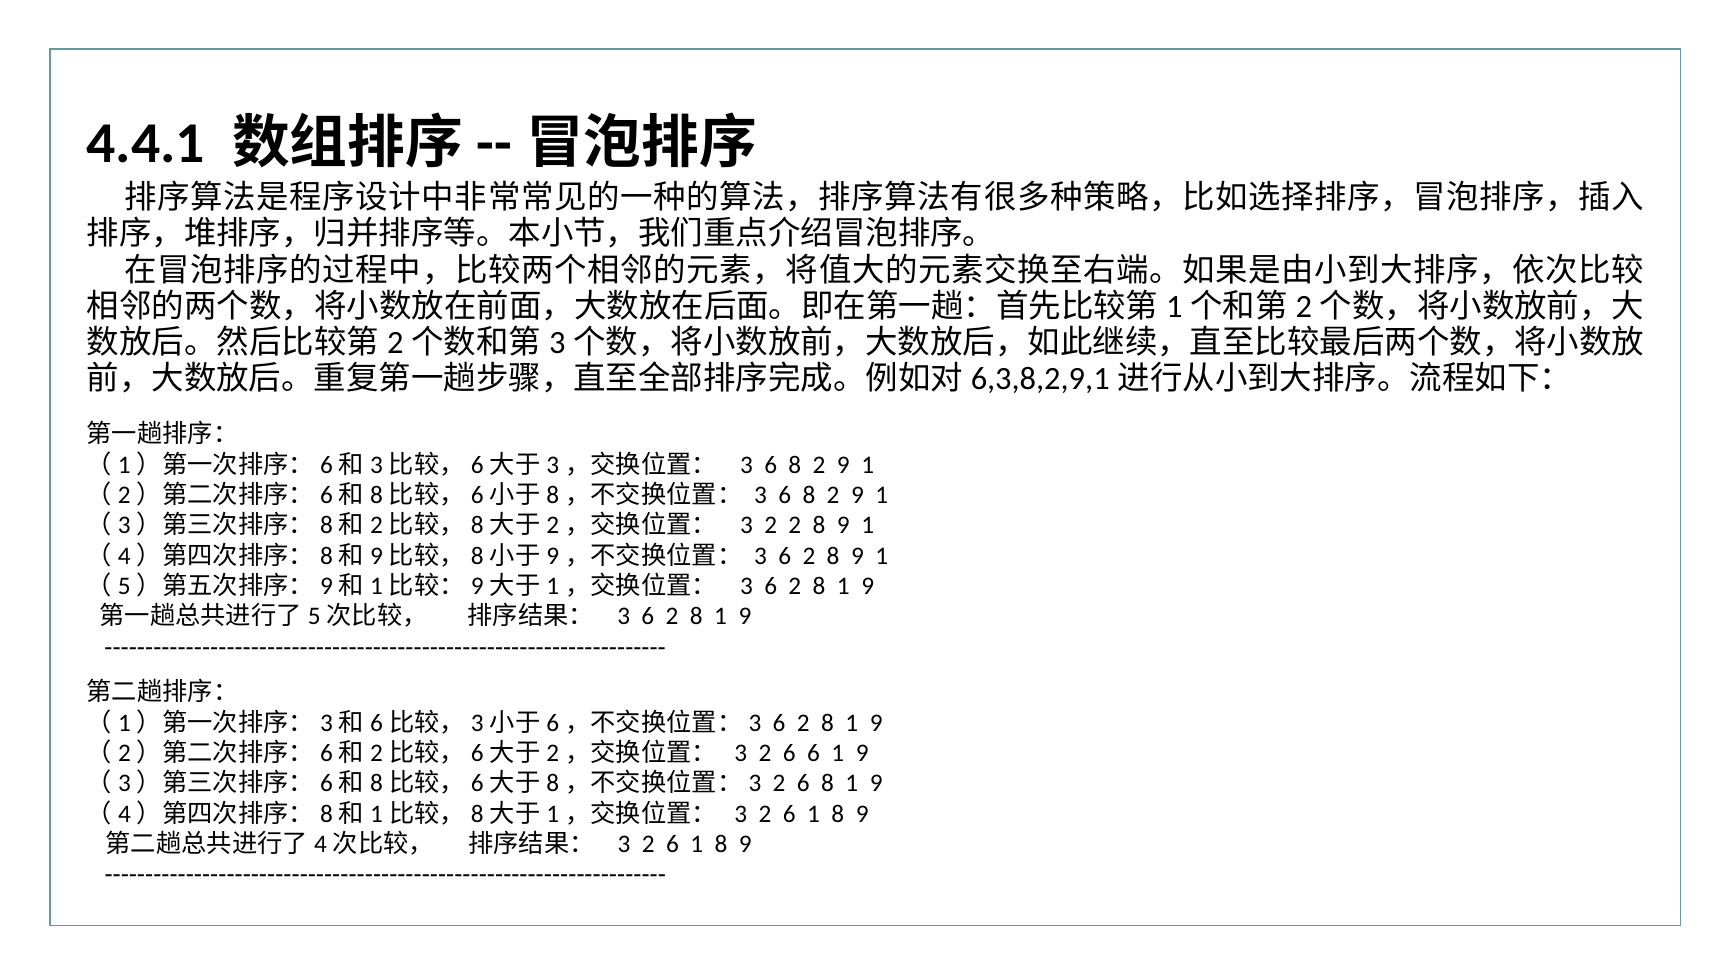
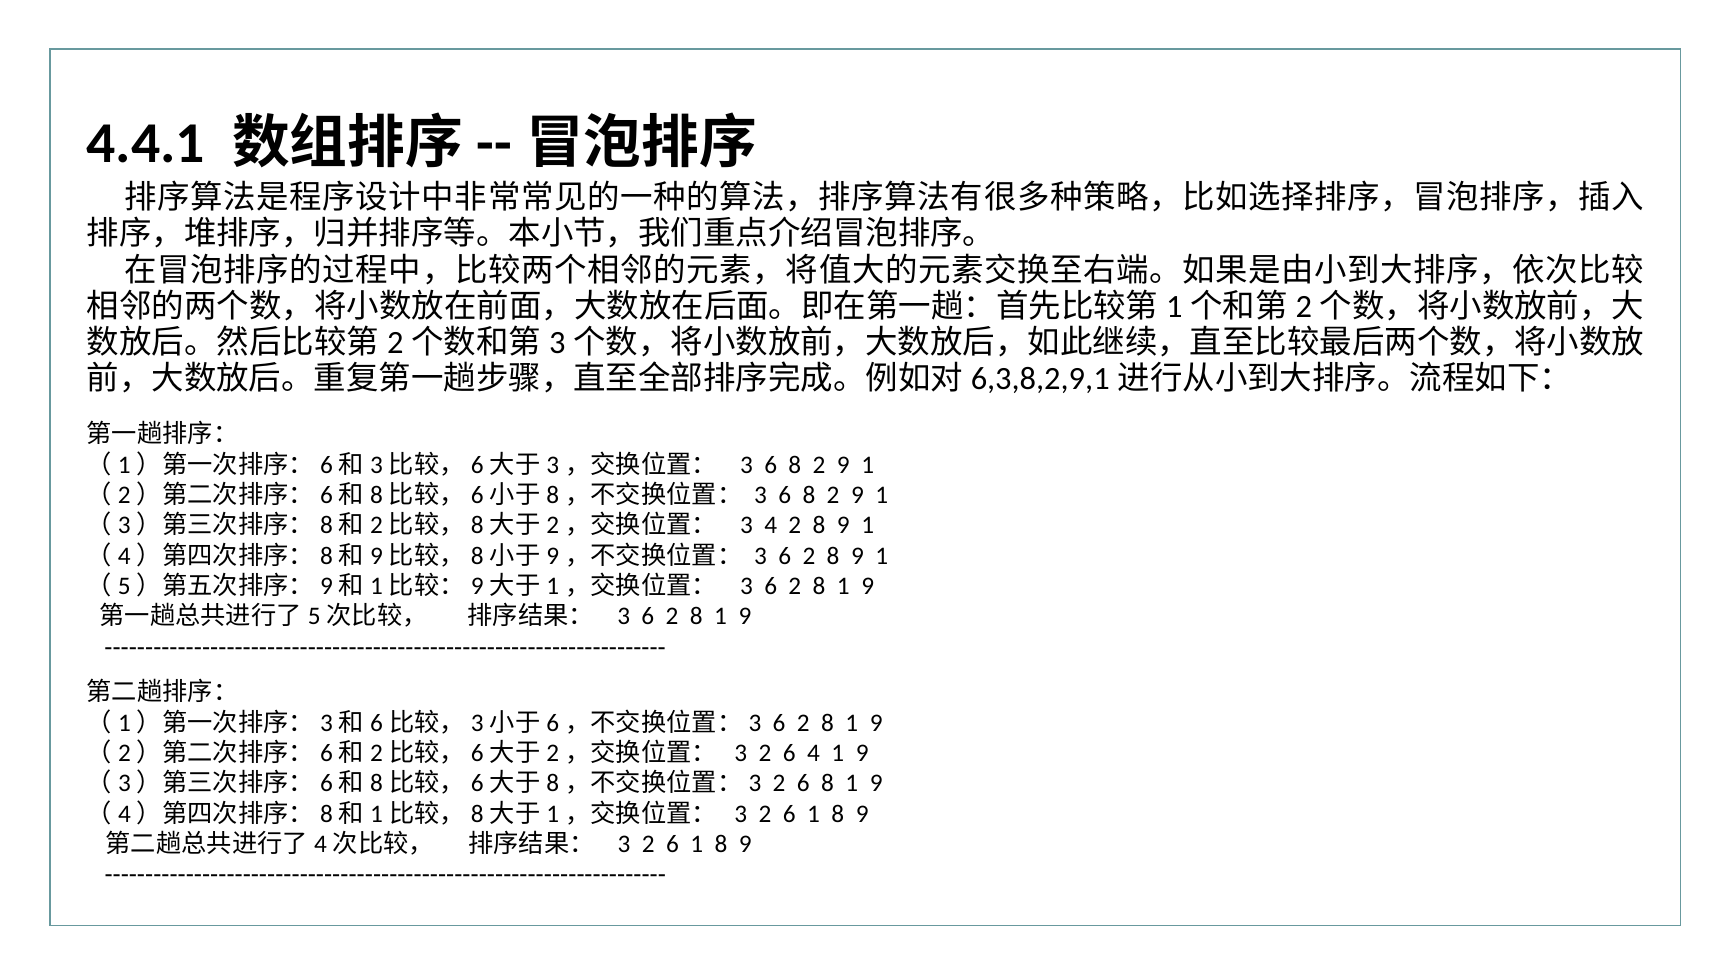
2 at (771, 525): 2 -> 4
6 6: 6 -> 4
